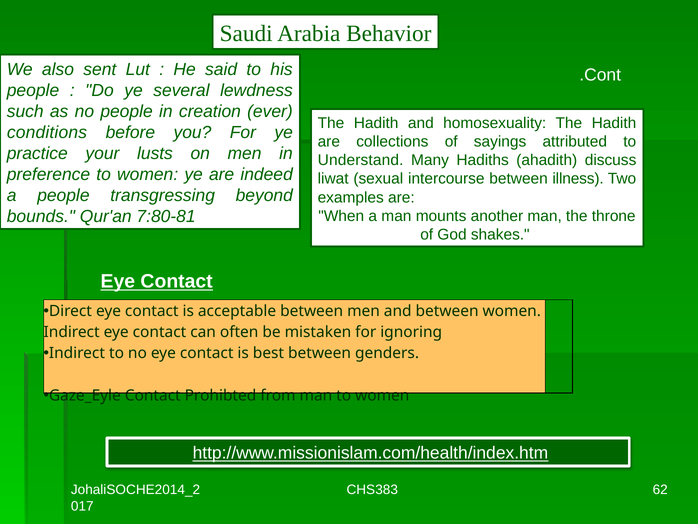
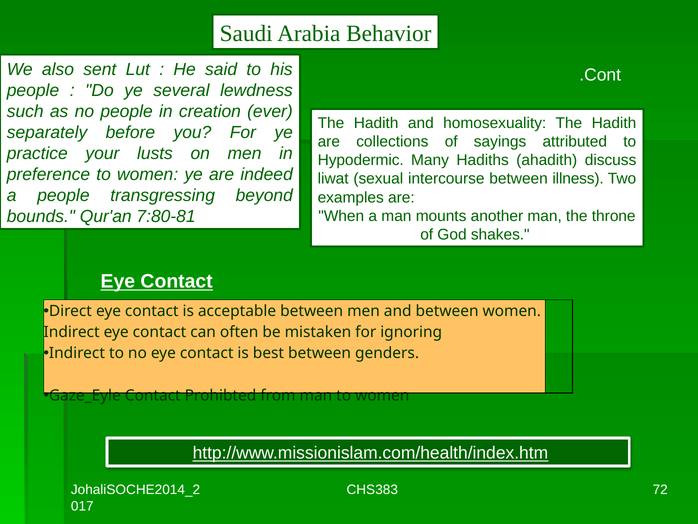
conditions: conditions -> separately
Understand: Understand -> Hypodermic
62: 62 -> 72
